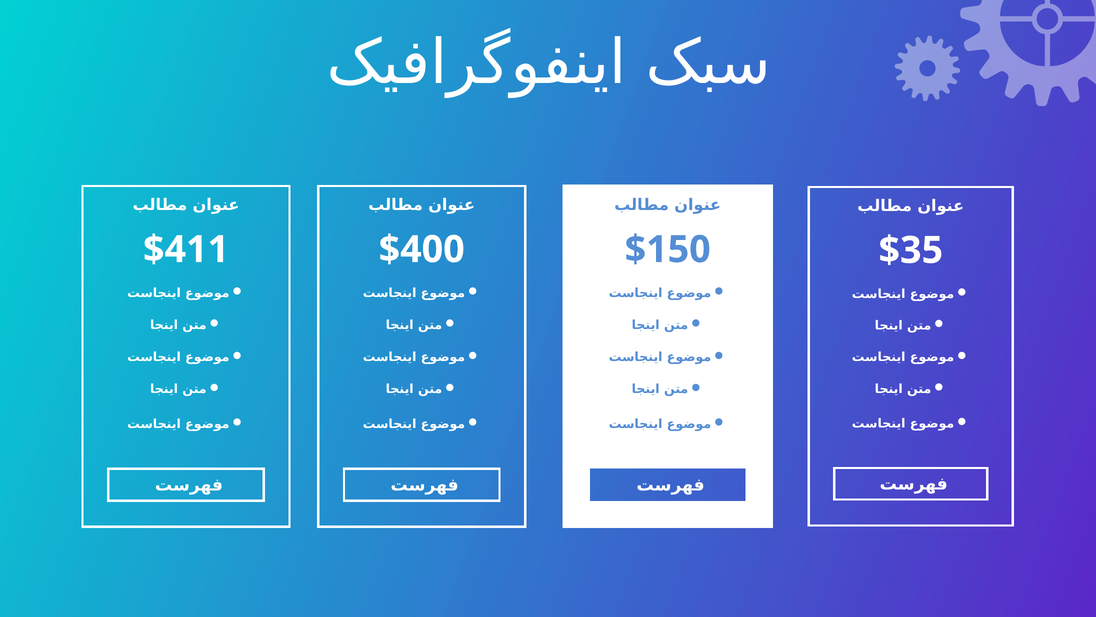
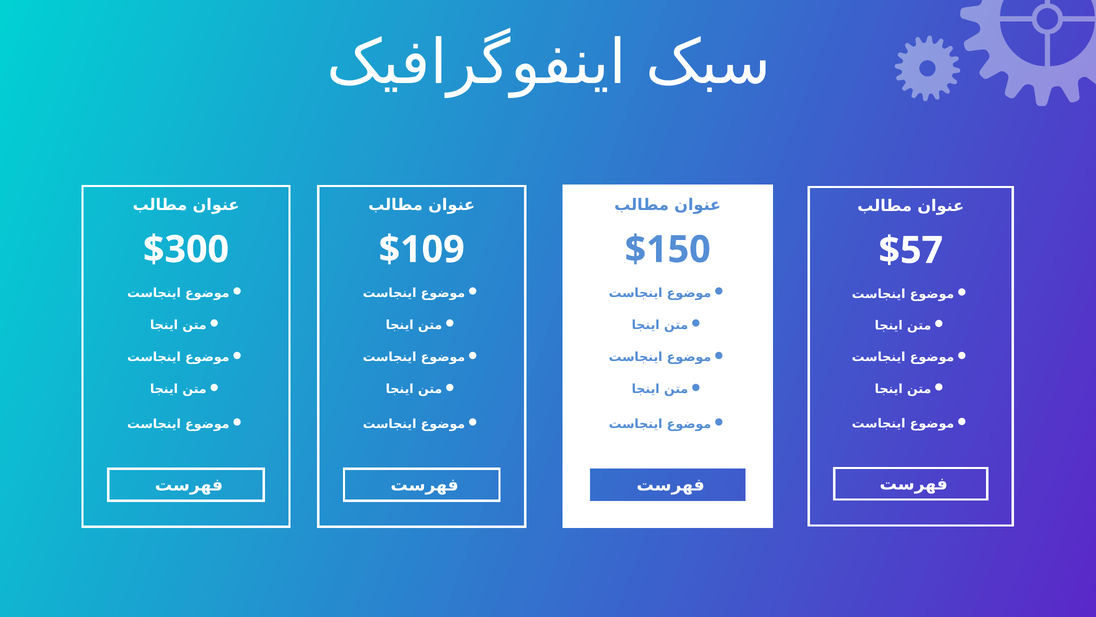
$411: $411 -> $300
$400: $400 -> $109
$35: $35 -> $57
